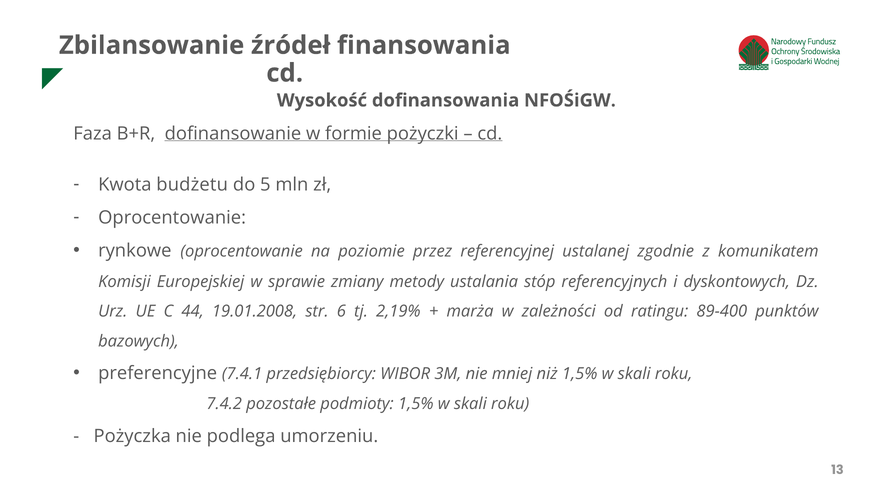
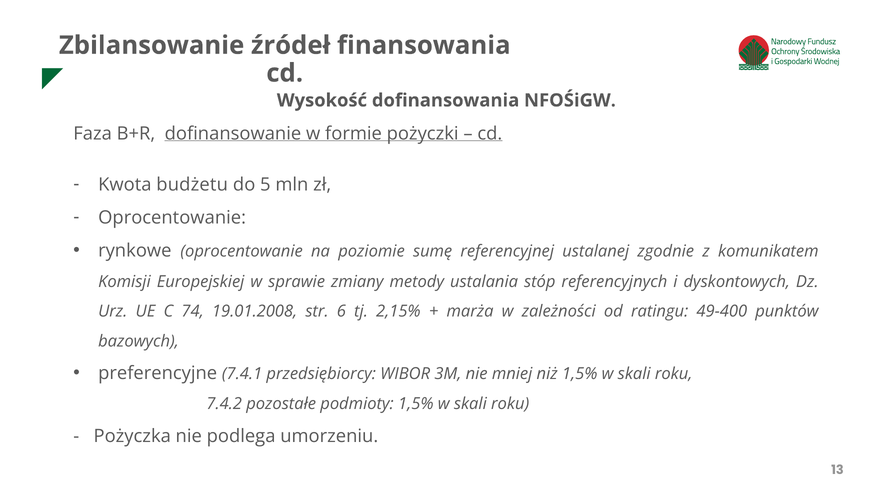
przez: przez -> sumę
44: 44 -> 74
2,19%: 2,19% -> 2,15%
89-400: 89-400 -> 49-400
